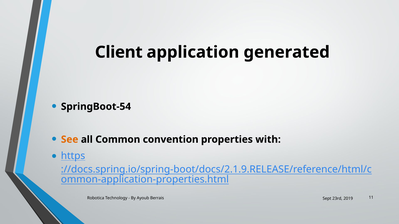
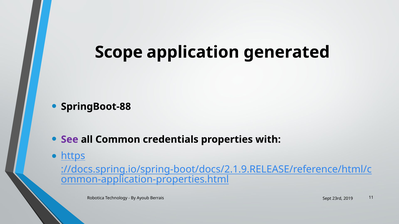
Client: Client -> Scope
SpringBoot-54: SpringBoot-54 -> SpringBoot-88
See colour: orange -> purple
convention: convention -> credentials
